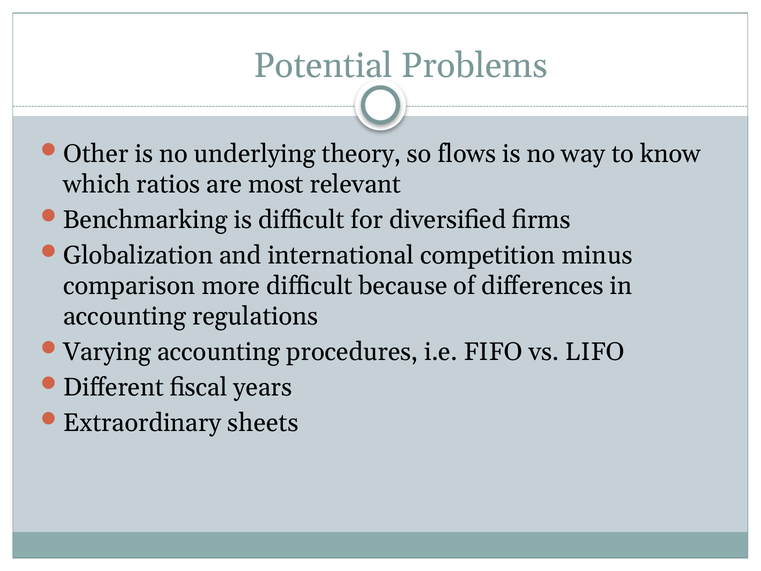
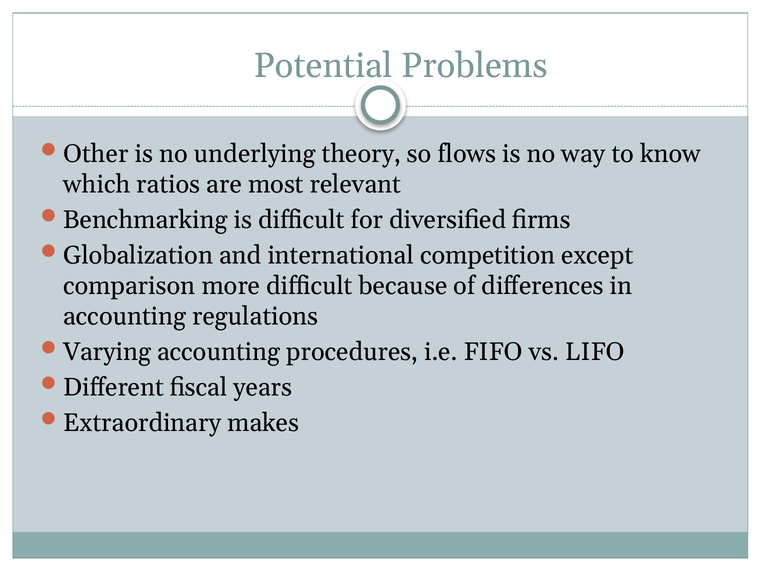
minus: minus -> except
sheets: sheets -> makes
